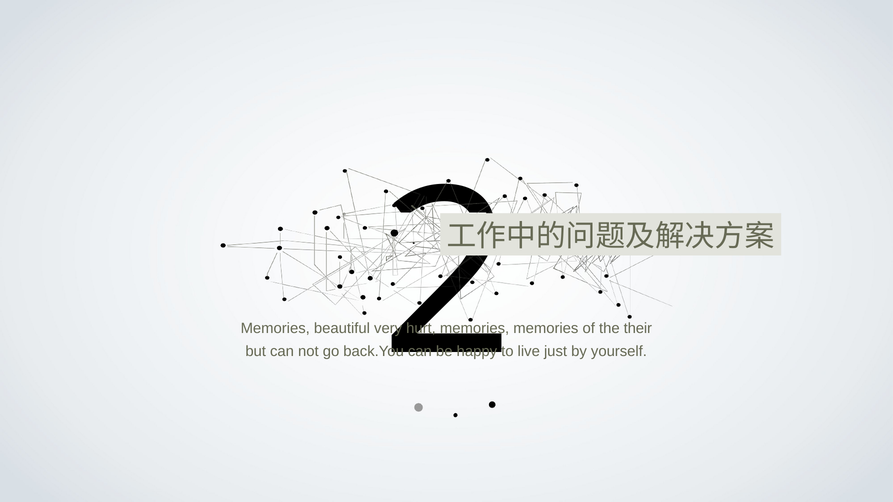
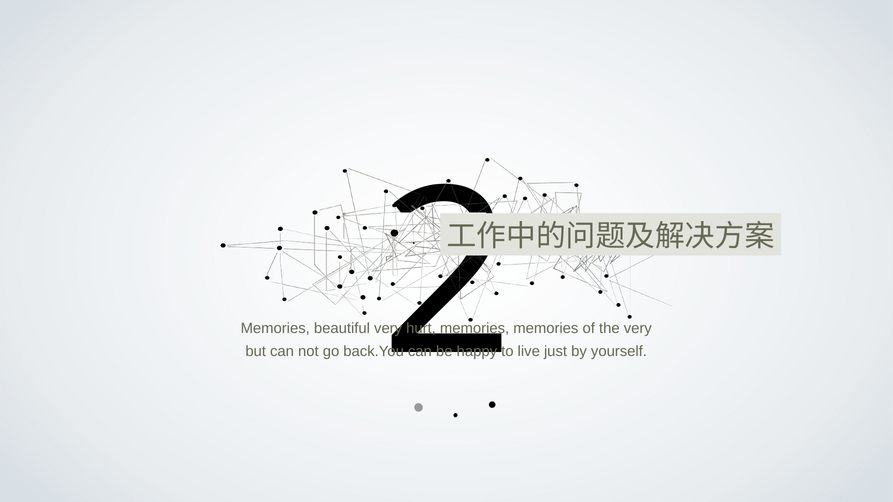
the their: their -> very
